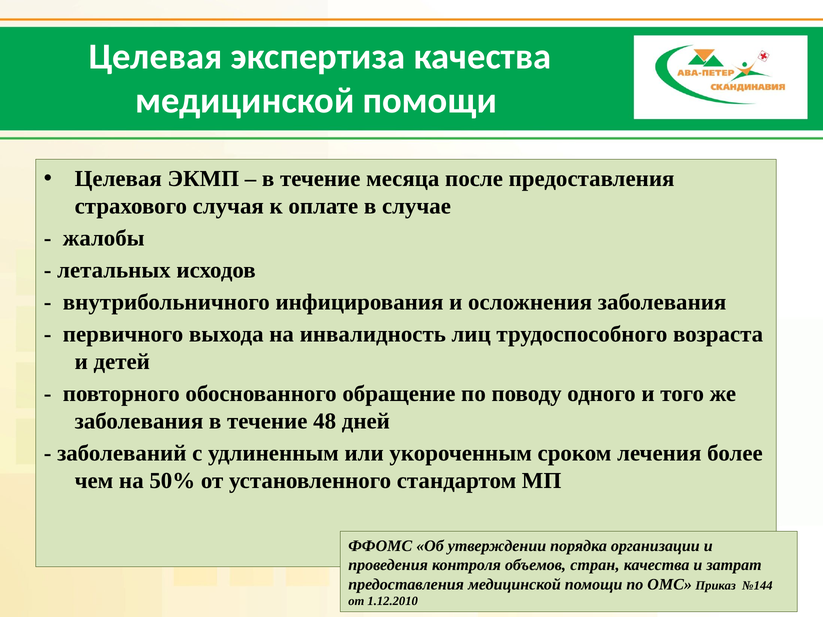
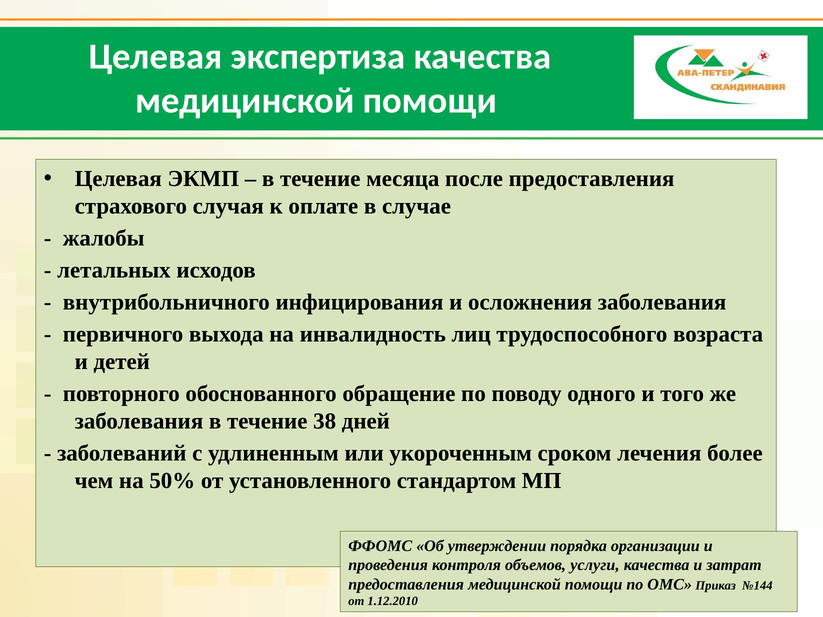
48: 48 -> 38
стран: стран -> услуги
